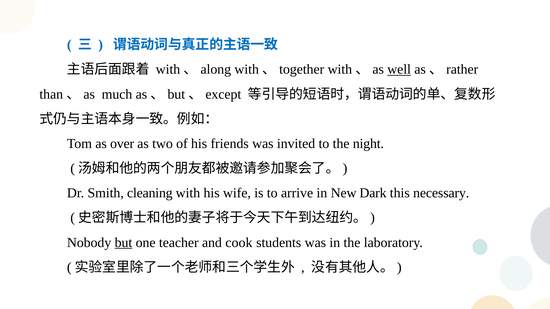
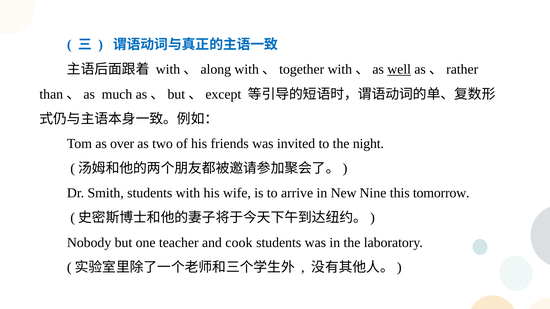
Smith cleaning: cleaning -> students
Dark: Dark -> Nine
necessary: necessary -> tomorrow
but underline: present -> none
